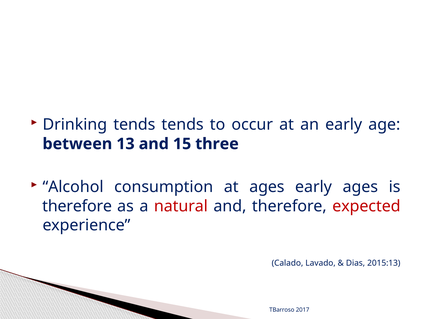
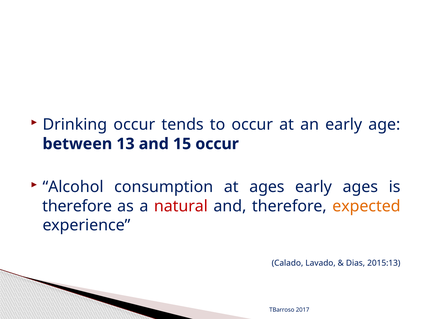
Drinking tends: tends -> occur
15 three: three -> occur
expected colour: red -> orange
